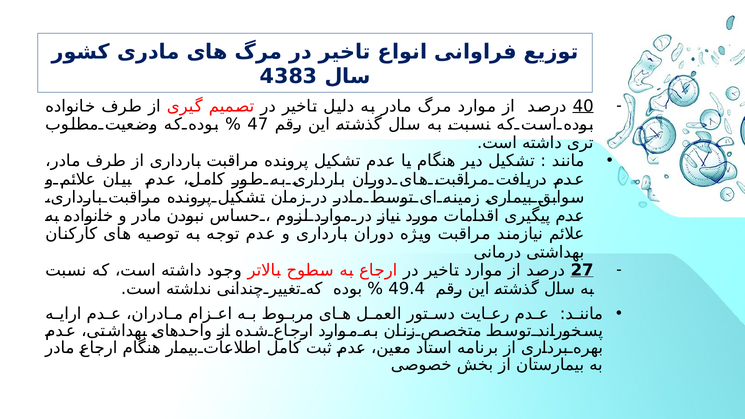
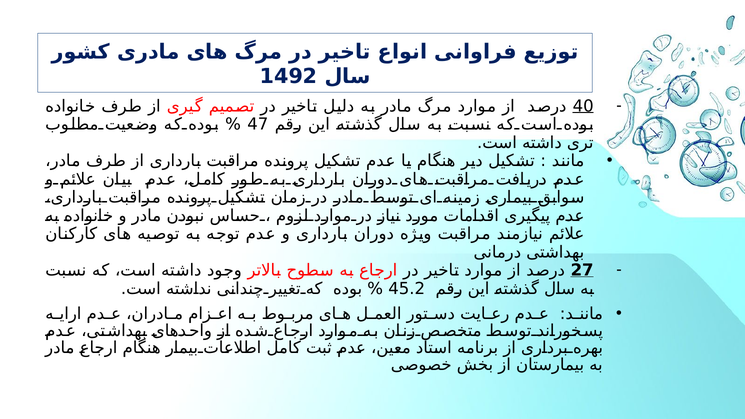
4383: 4383 -> 1492
49.4: 49.4 -> 45.2
